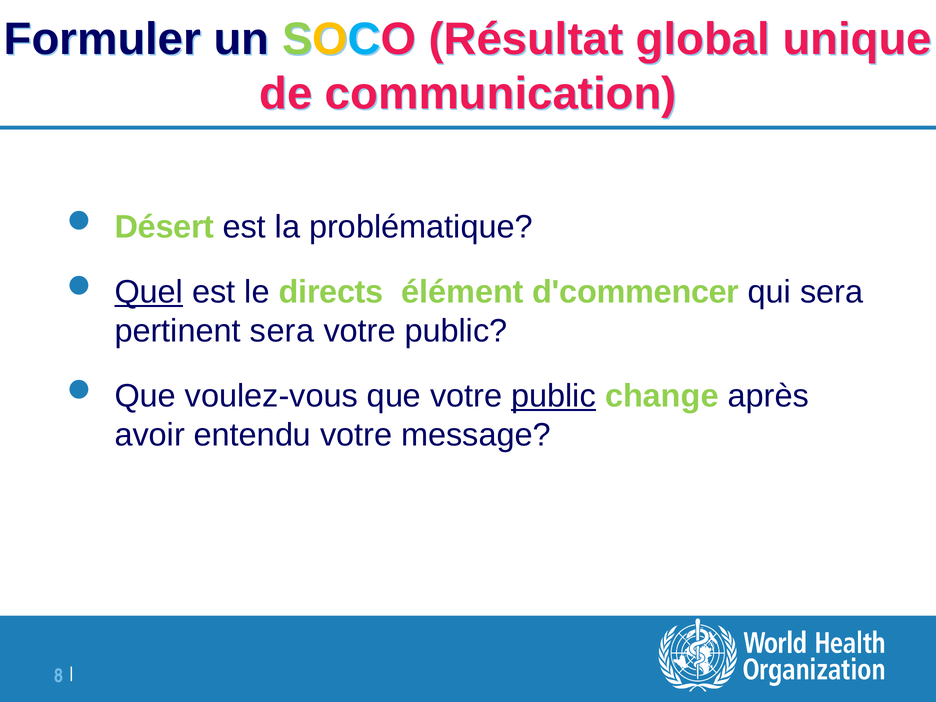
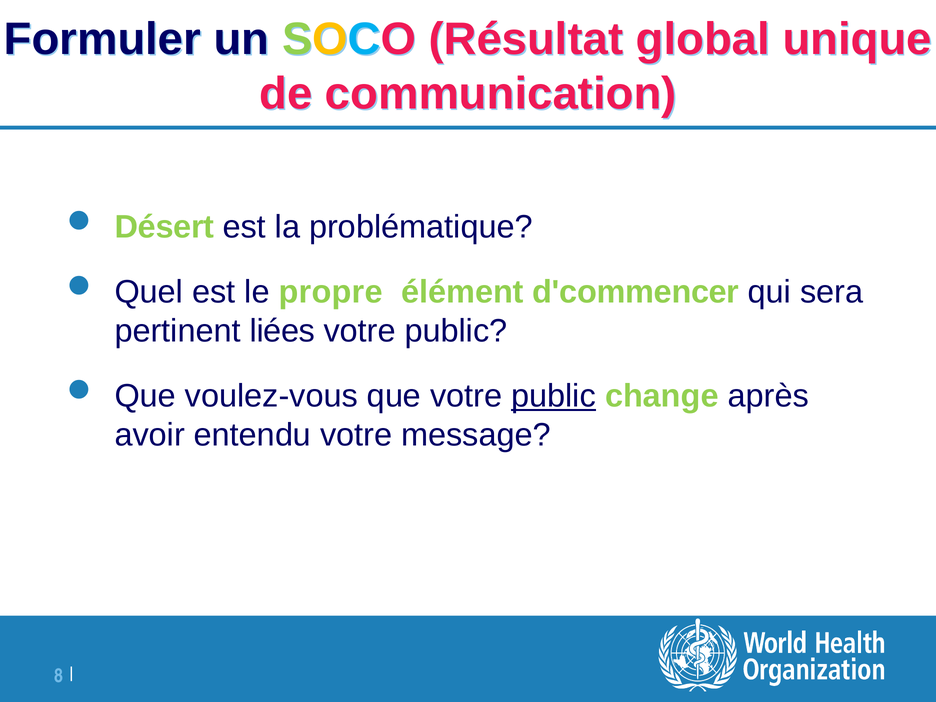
Quel underline: present -> none
directs: directs -> propre
pertinent sera: sera -> liées
